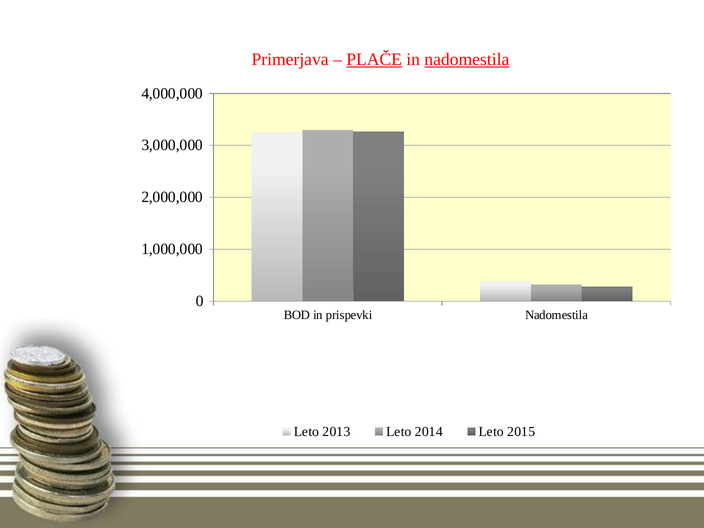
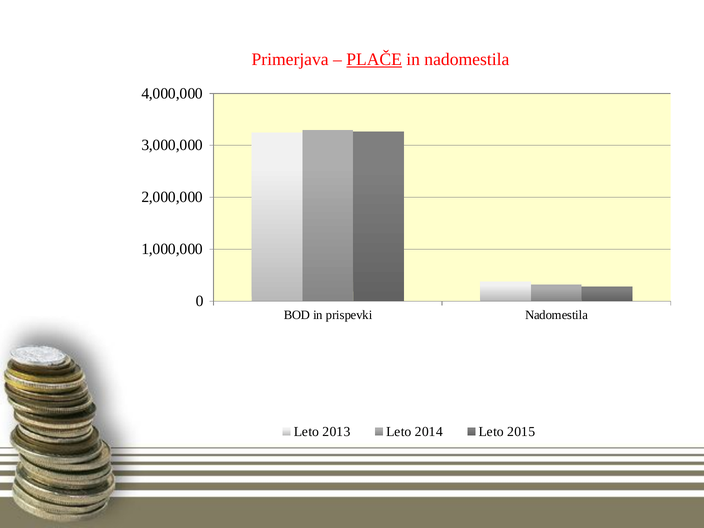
nadomestila at (467, 59) underline: present -> none
